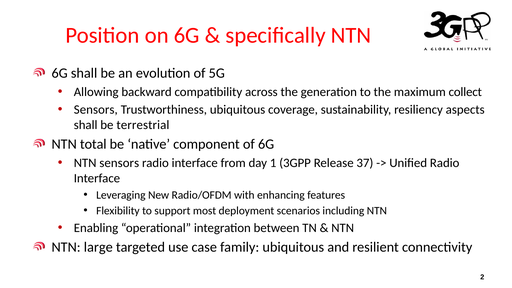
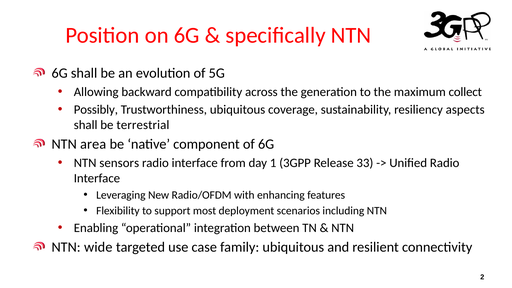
Sensors at (96, 110): Sensors -> Possibly
total: total -> area
37: 37 -> 33
large: large -> wide
